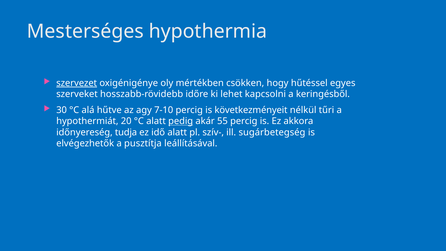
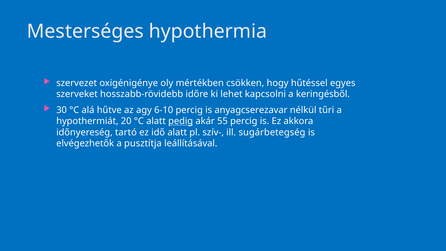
szervezet underline: present -> none
7-10: 7-10 -> 6-10
következményeit: következményeit -> anyagcserezavar
tudja: tudja -> tartó
